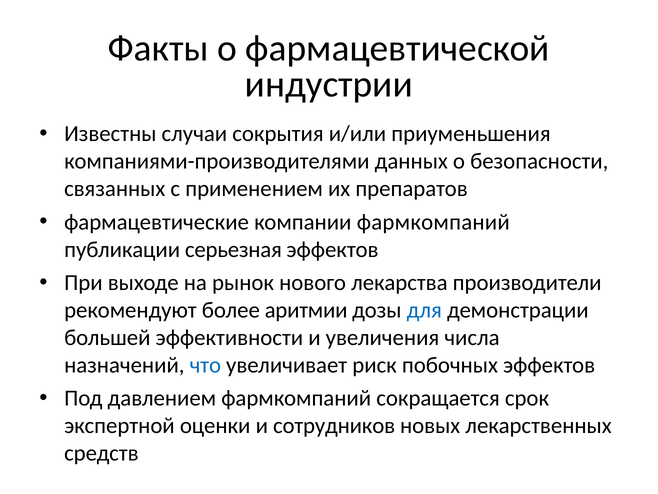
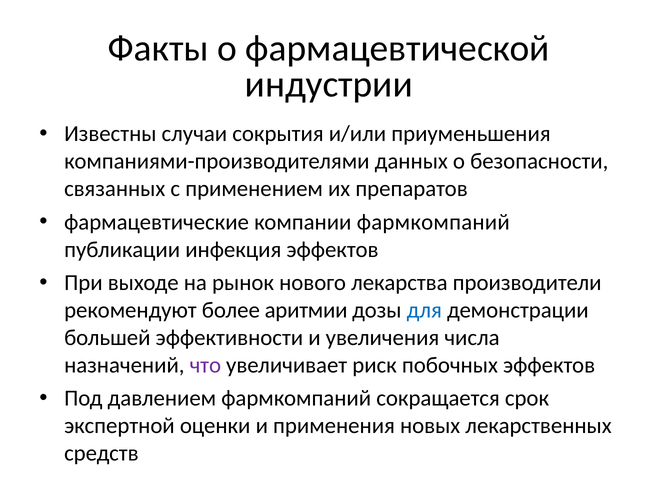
серьезная: серьезная -> инфекция
что colour: blue -> purple
сотрудников: сотрудников -> применения
